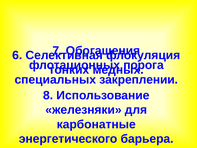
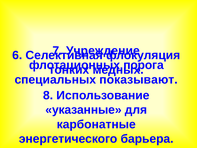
Обогащения: Обогащения -> Учреждение
закреплении: закреплении -> показывают
железняки: железняки -> указанные
